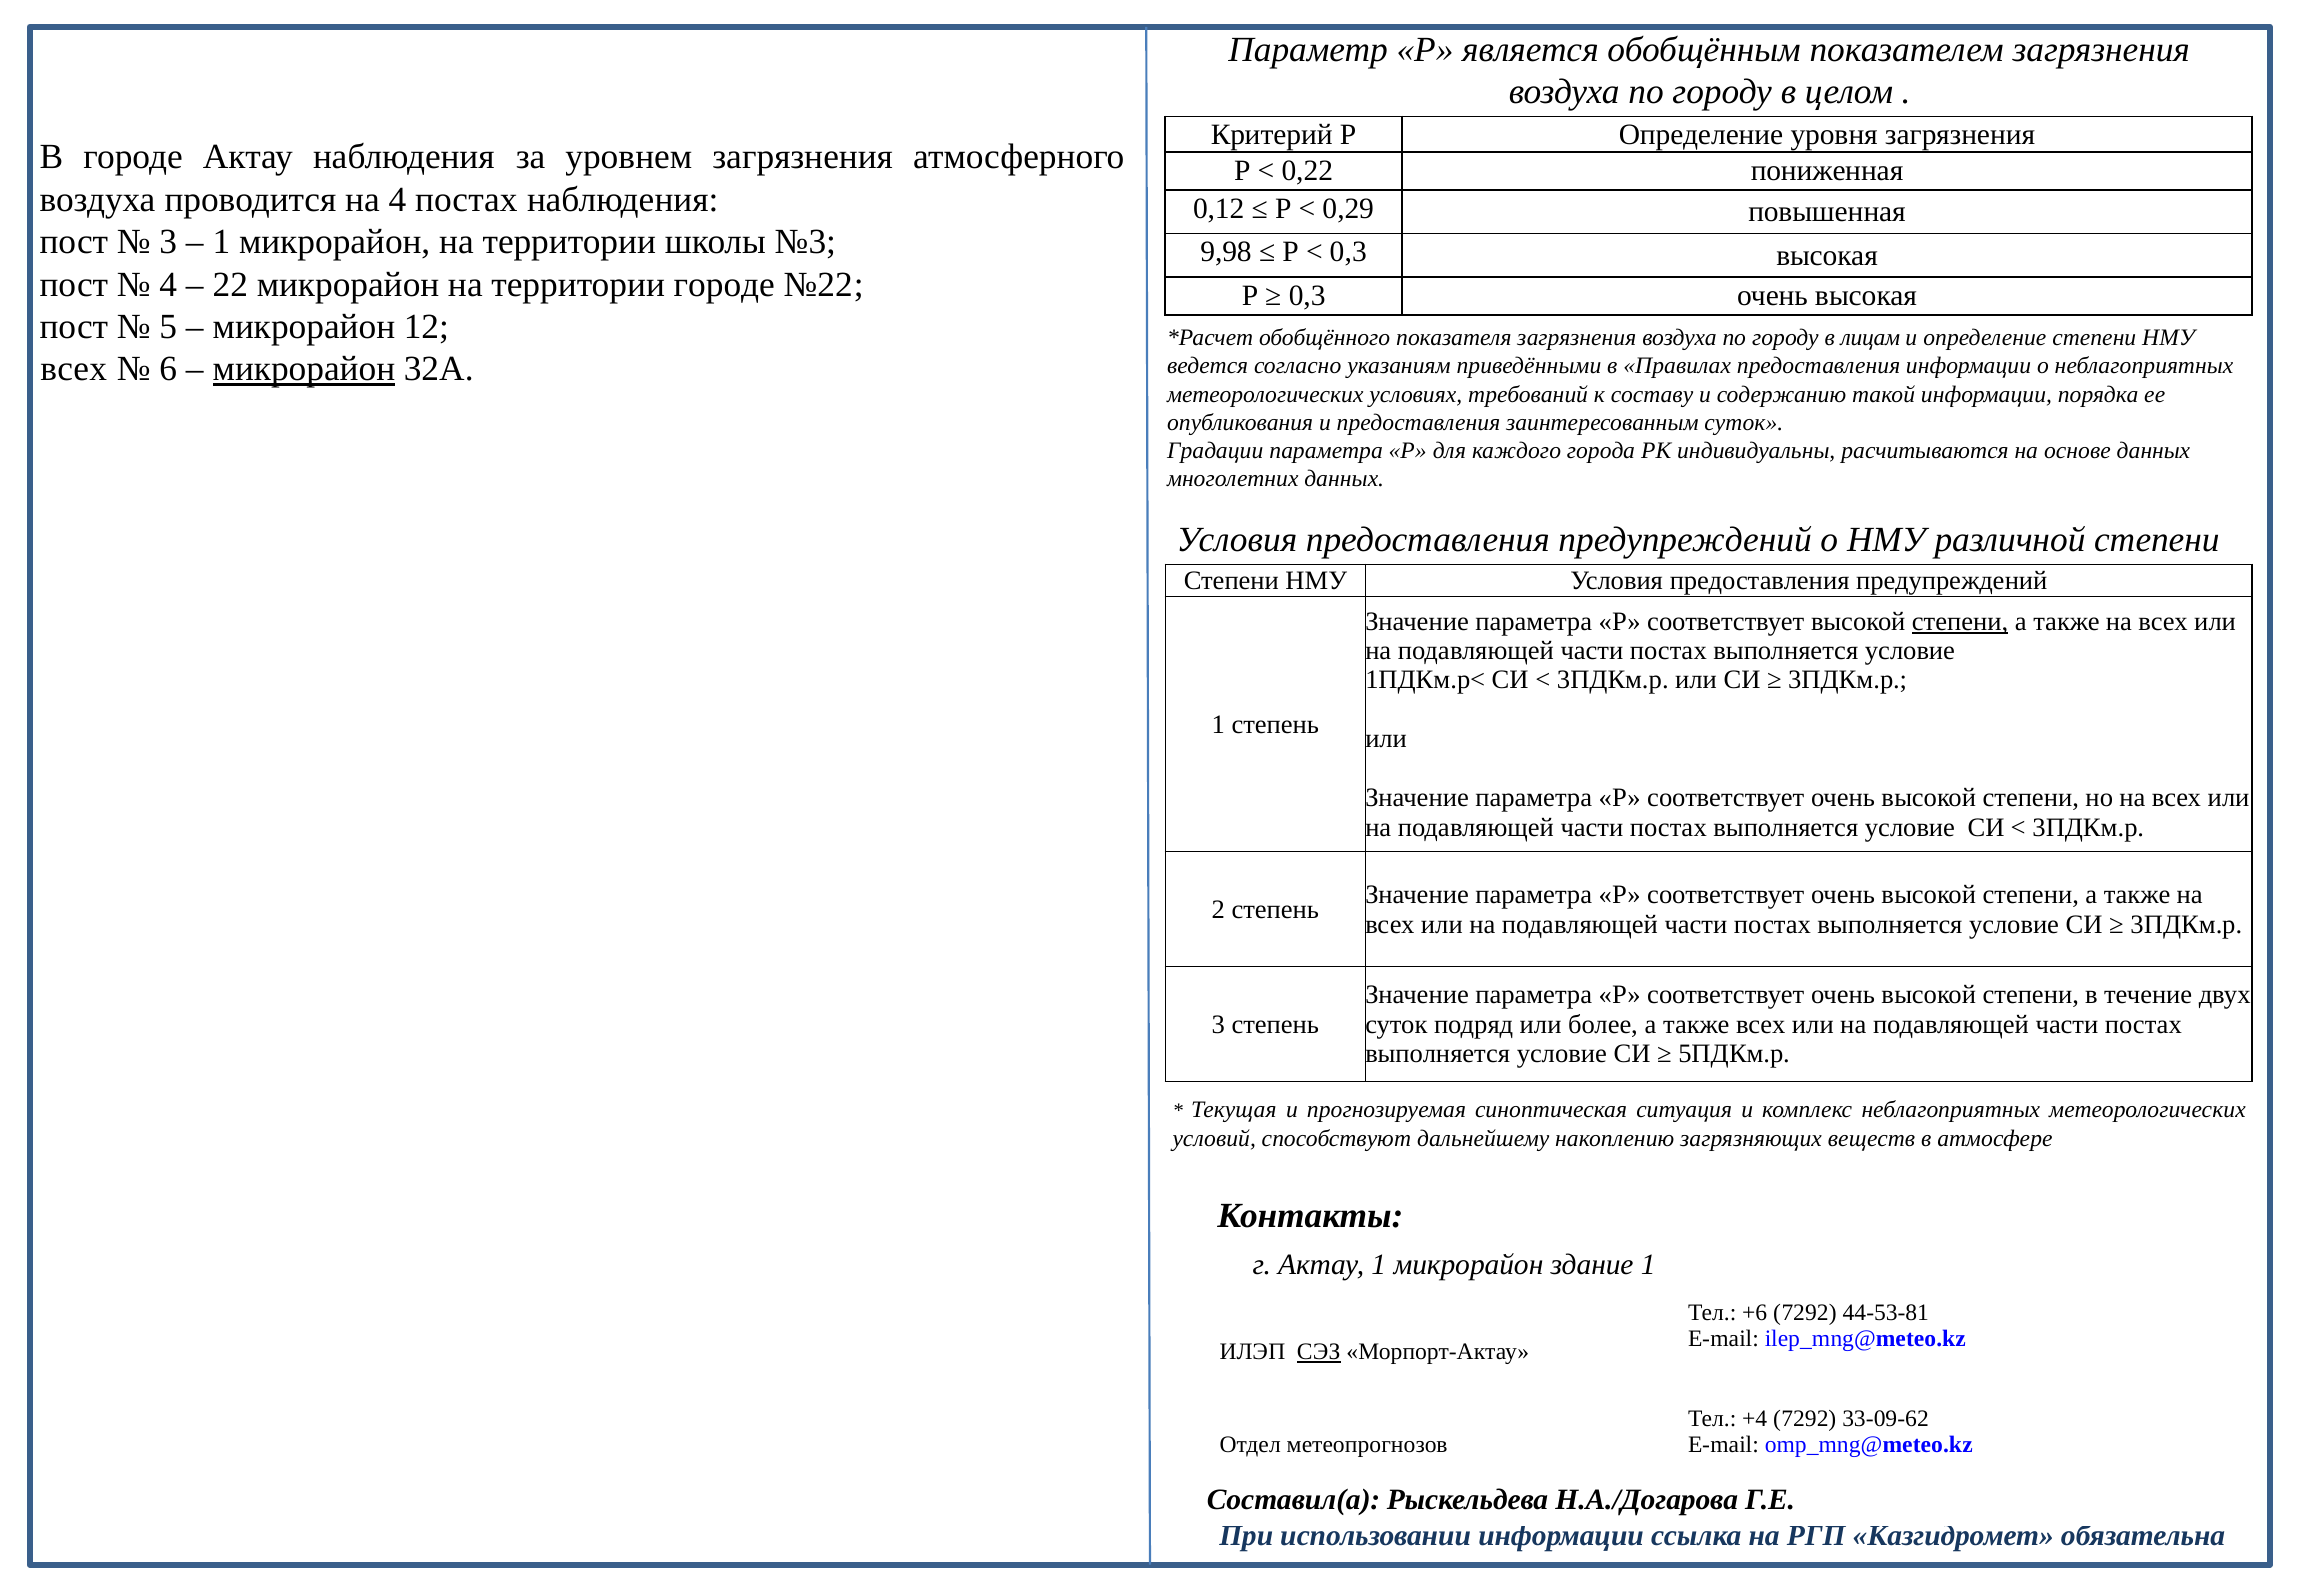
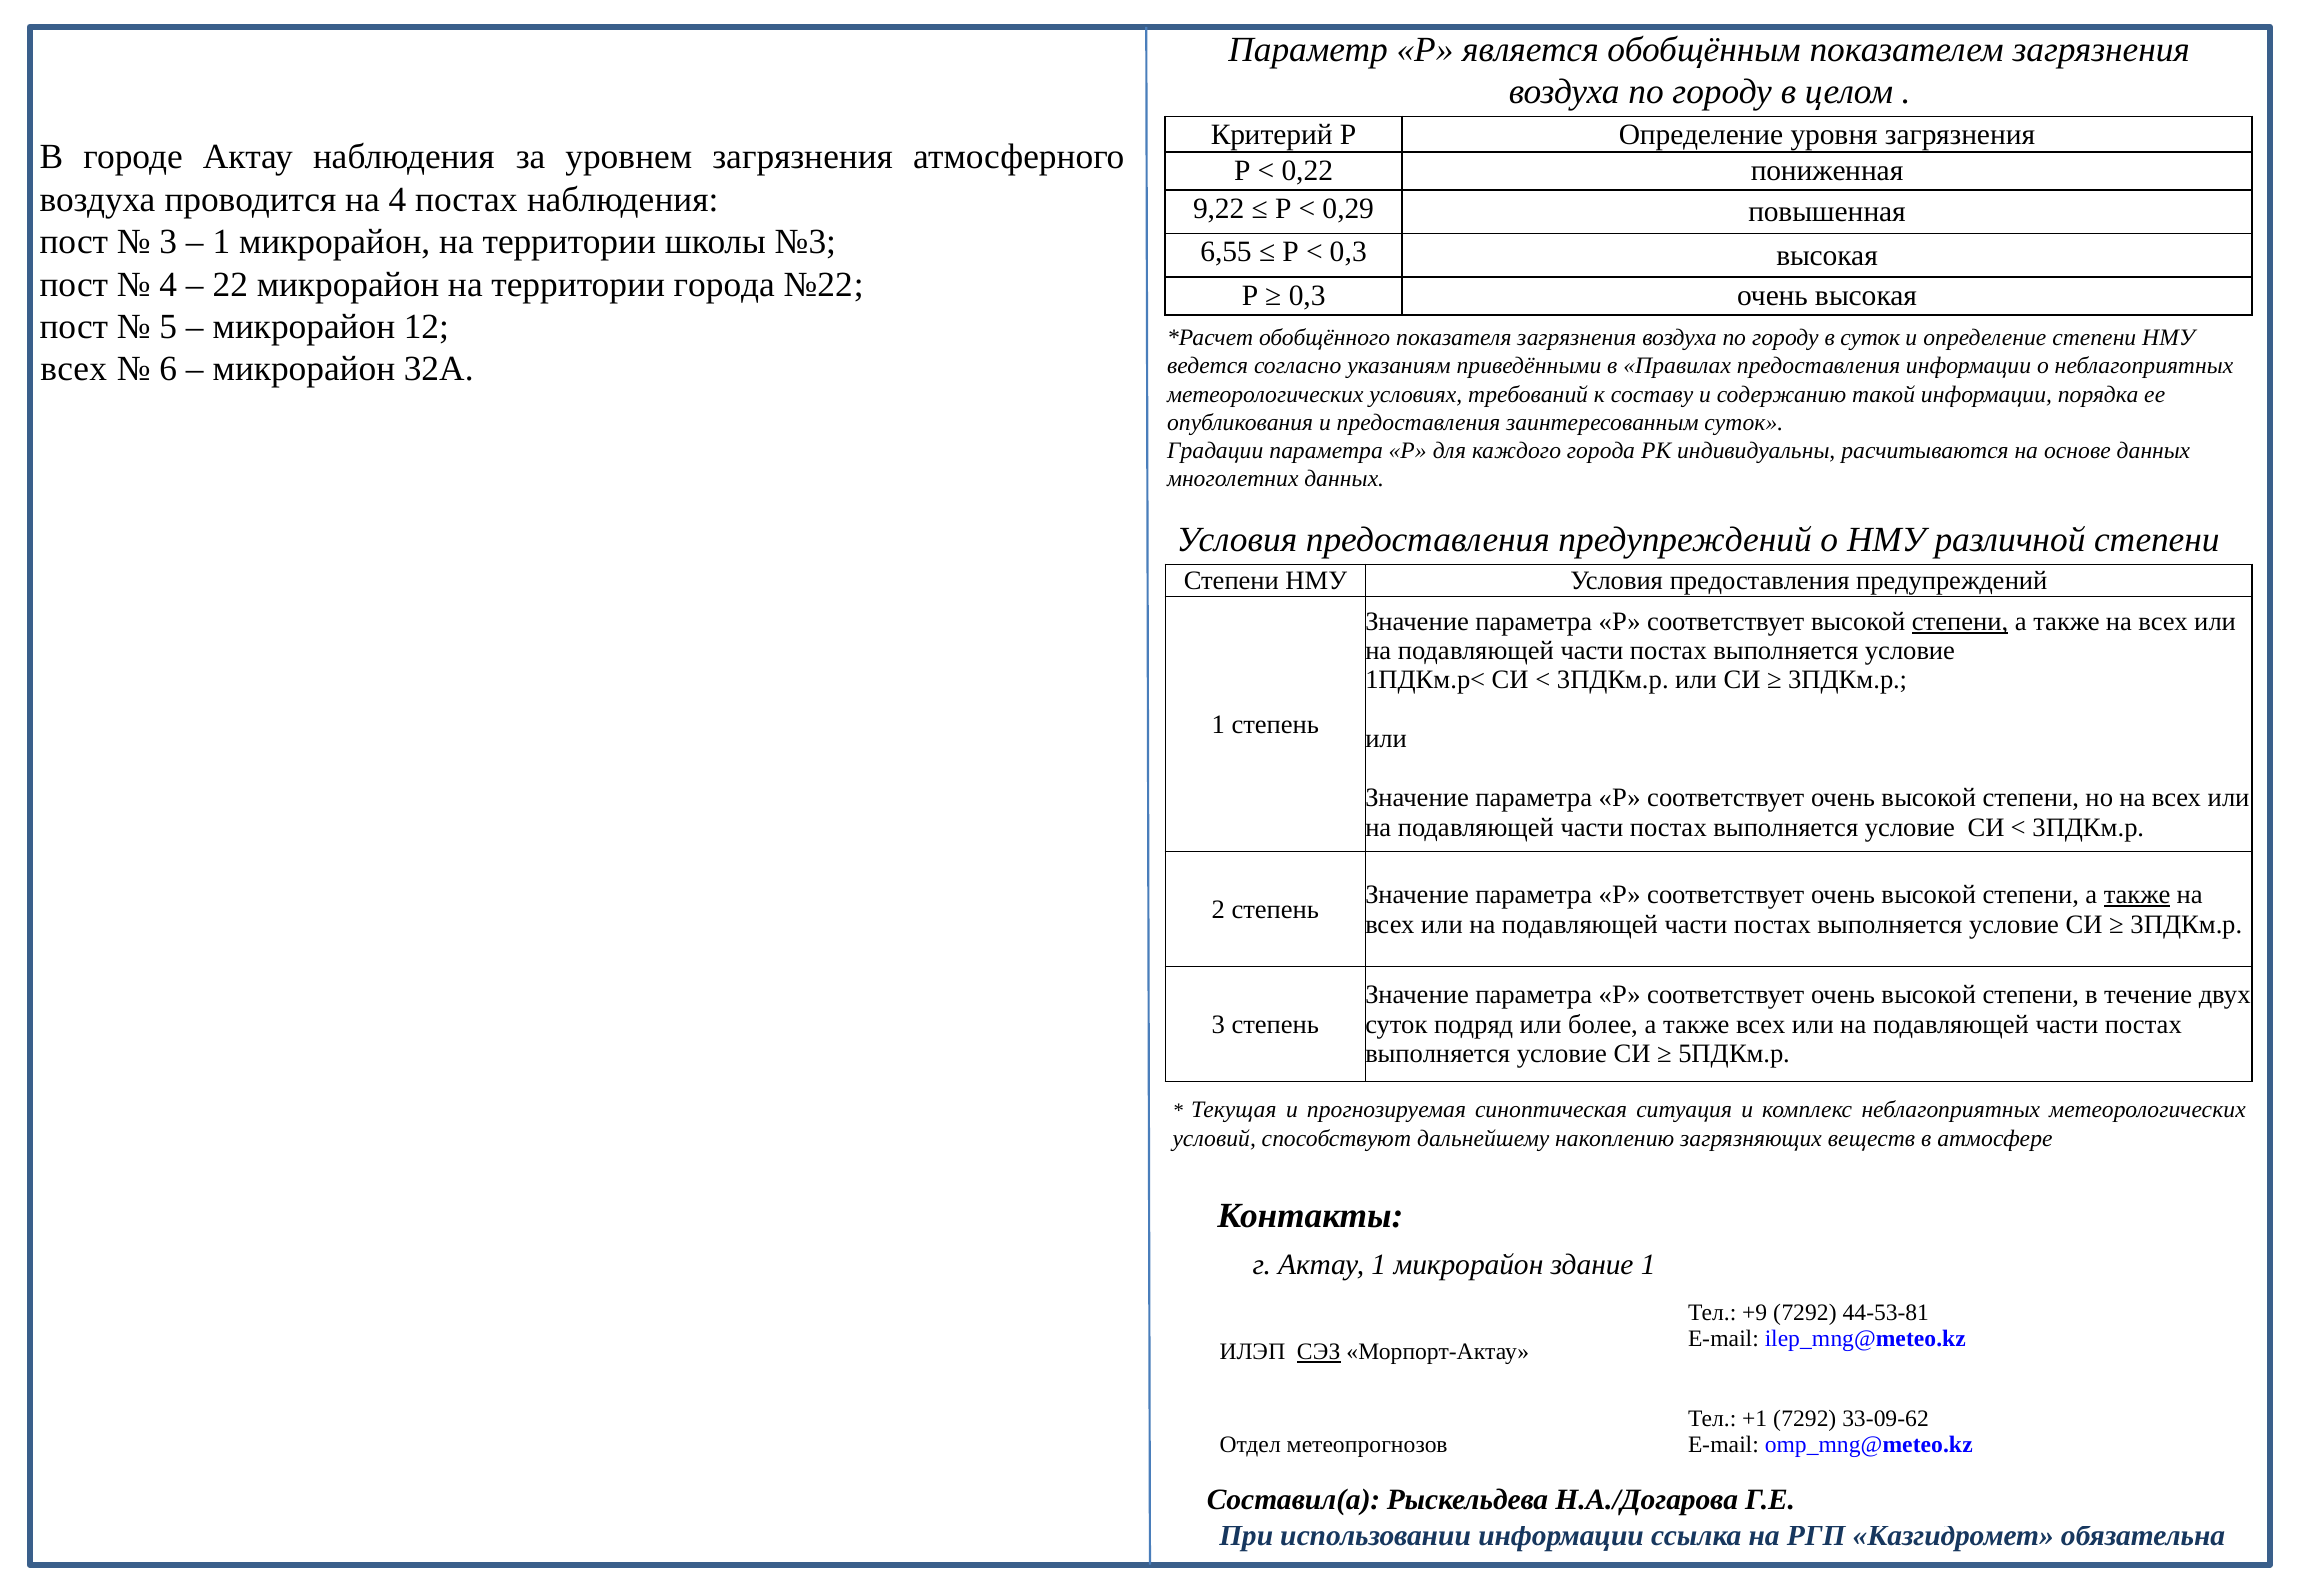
0,12: 0,12 -> 9,22
9,98: 9,98 -> 6,55
территории городе: городе -> города
в лицам: лицам -> суток
микрорайон at (304, 369) underline: present -> none
также at (2137, 895) underline: none -> present
+6: +6 -> +9
+4: +4 -> +1
